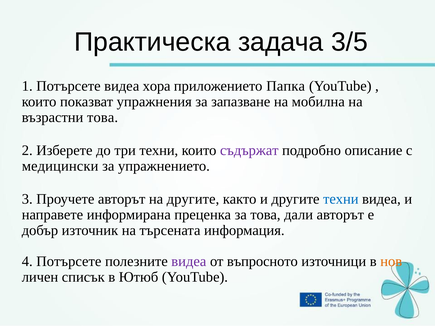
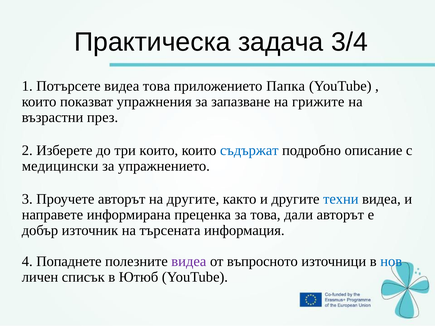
3/5: 3/5 -> 3/4
видеа хора: хора -> това
мобилна: мобилна -> грижите
възрастни това: това -> през
три техни: техни -> които
съдържат colour: purple -> blue
4 Потърсете: Потърсете -> Попаднете
нов colour: orange -> blue
